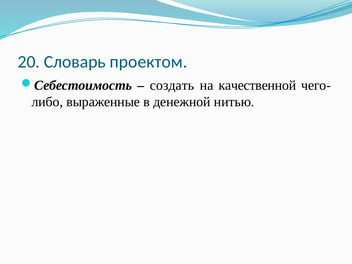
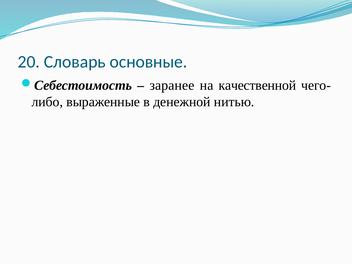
проектом: проектом -> основные
создать: создать -> заранее
